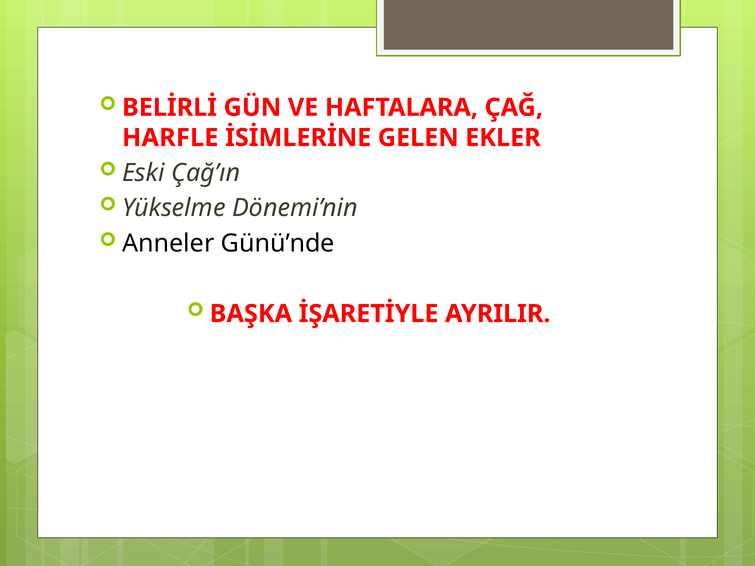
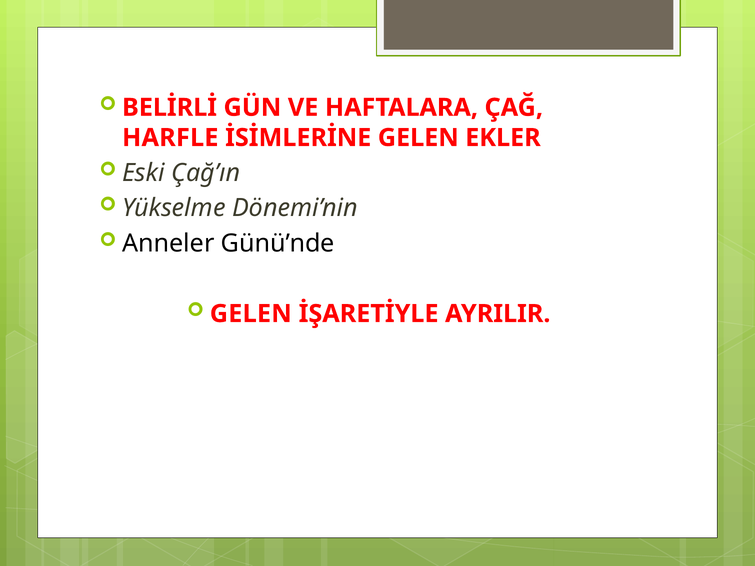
BAŞKA at (251, 314): BAŞKA -> GELEN
